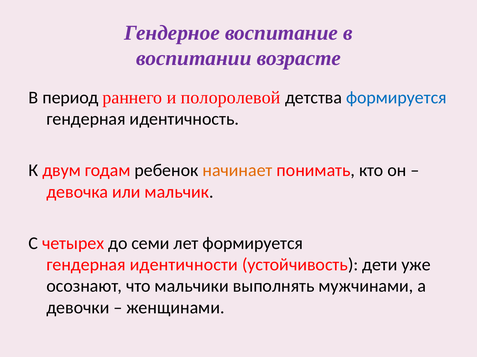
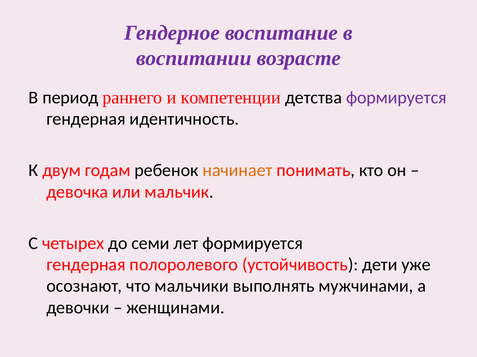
полоролевой: полоролевой -> компетенции
формируется at (396, 98) colour: blue -> purple
идентичности: идентичности -> полоролевого
